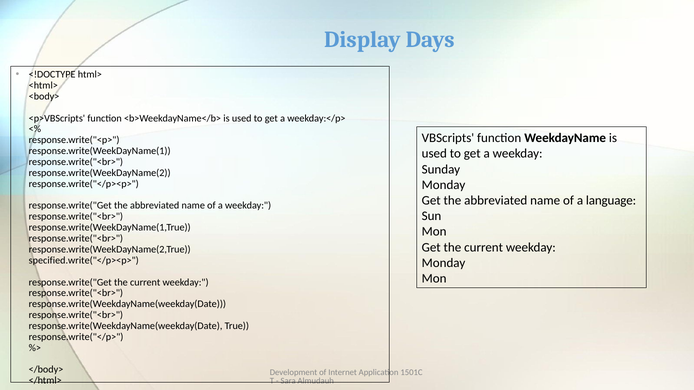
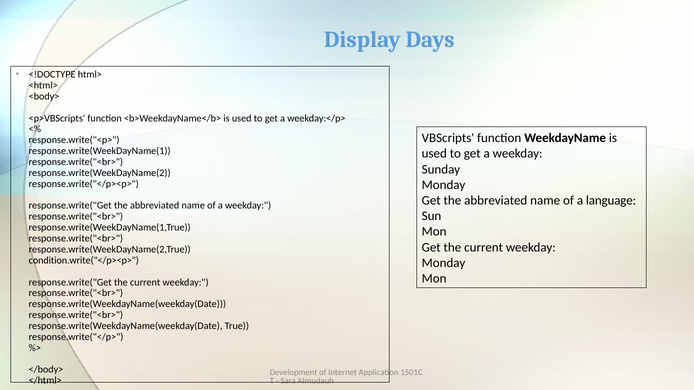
specified.write("</p><p>: specified.write("</p><p> -> condition.write("</p><p>
